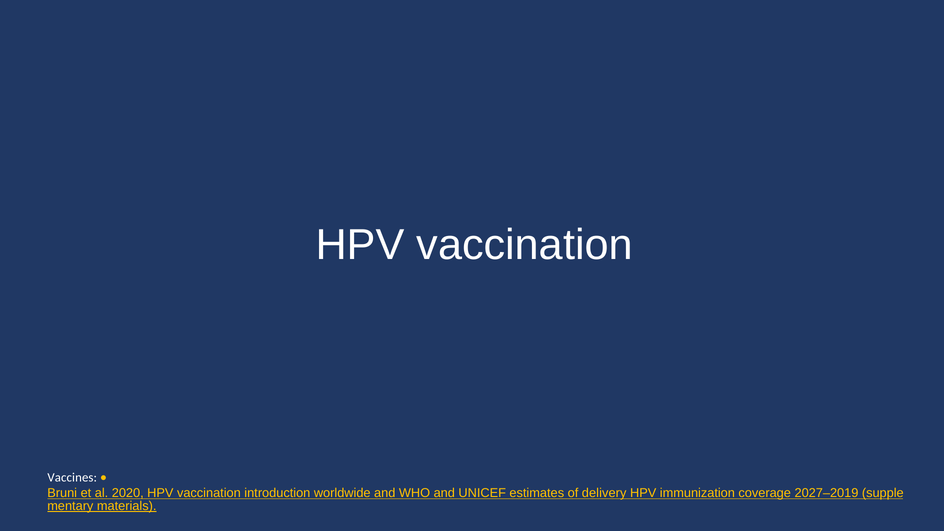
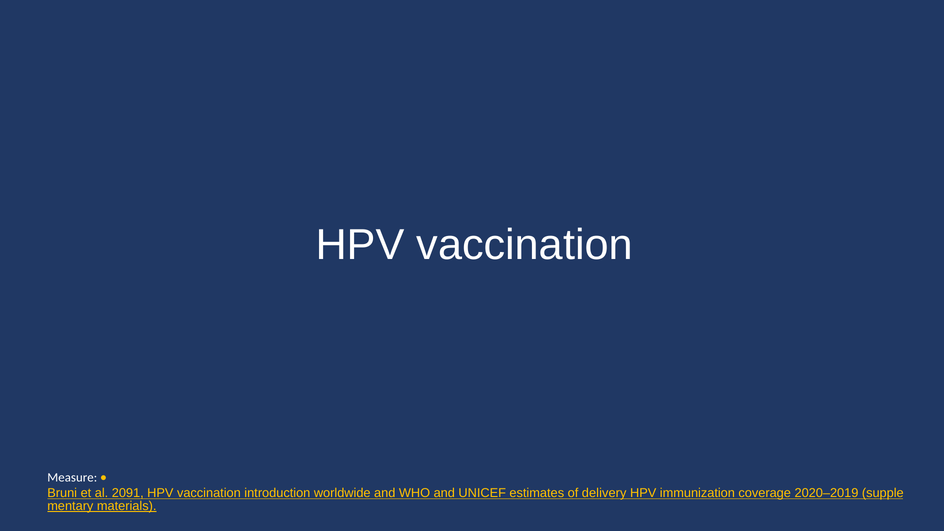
Vaccines: Vaccines -> Measure
2020: 2020 -> 2091
2027–2019: 2027–2019 -> 2020–2019
